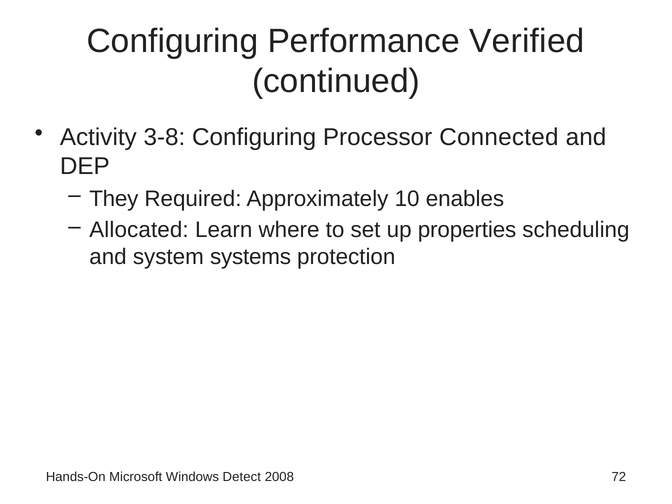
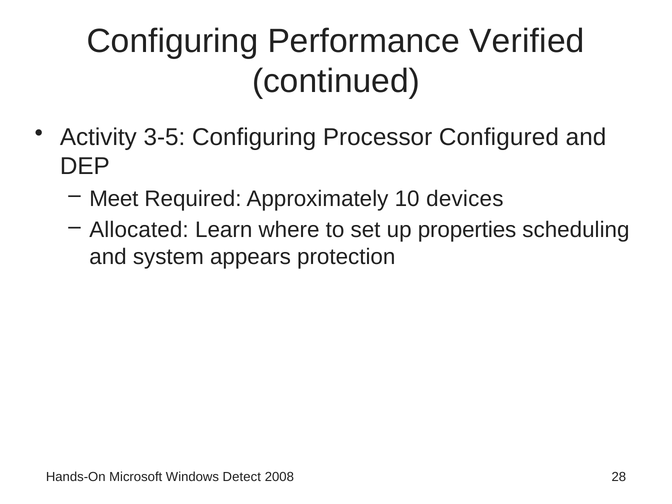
3-8: 3-8 -> 3-5
Connected: Connected -> Configured
They: They -> Meet
enables: enables -> devices
systems: systems -> appears
72: 72 -> 28
